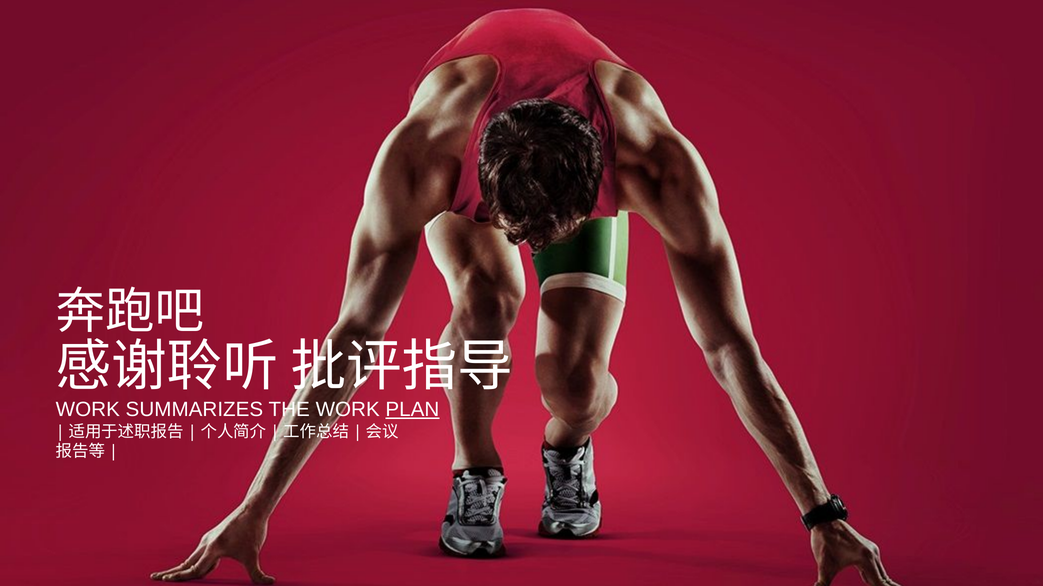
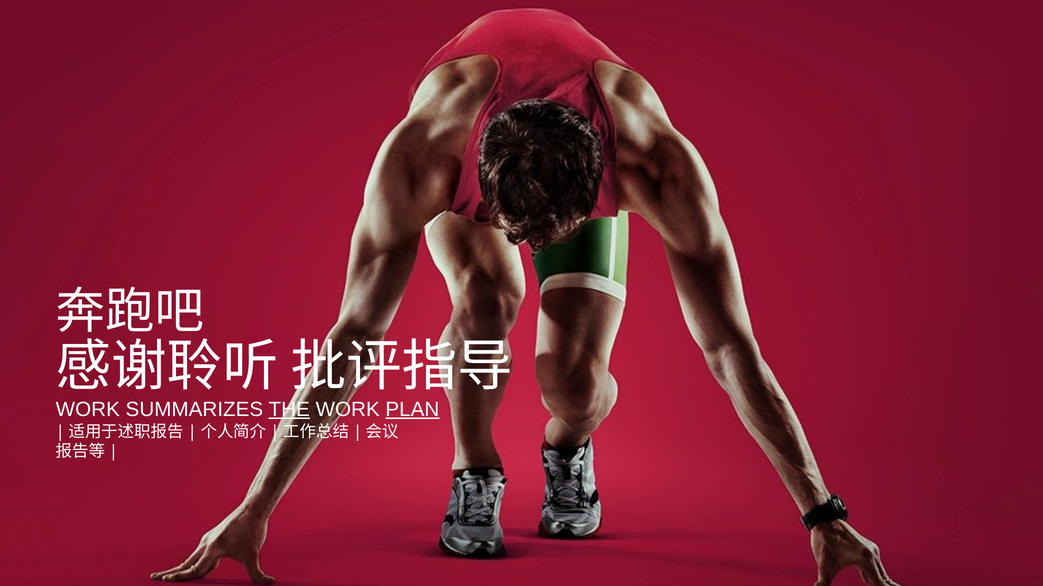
THE underline: none -> present
